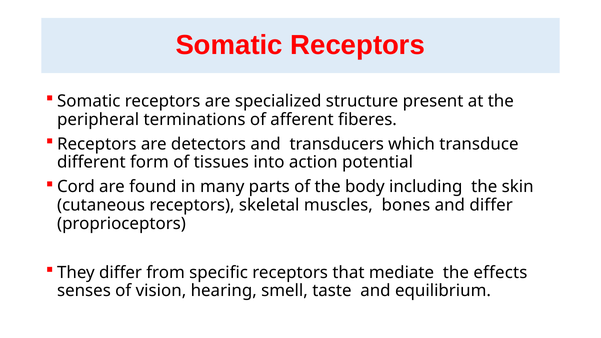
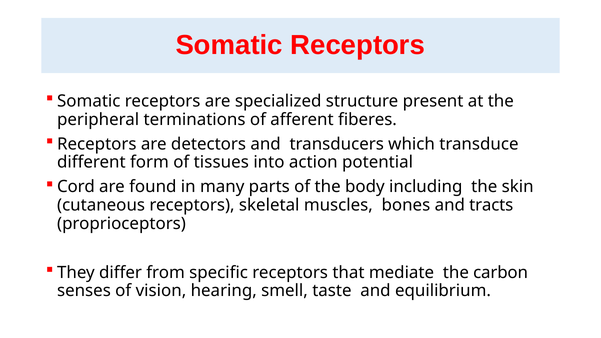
and differ: differ -> tracts
effects: effects -> carbon
